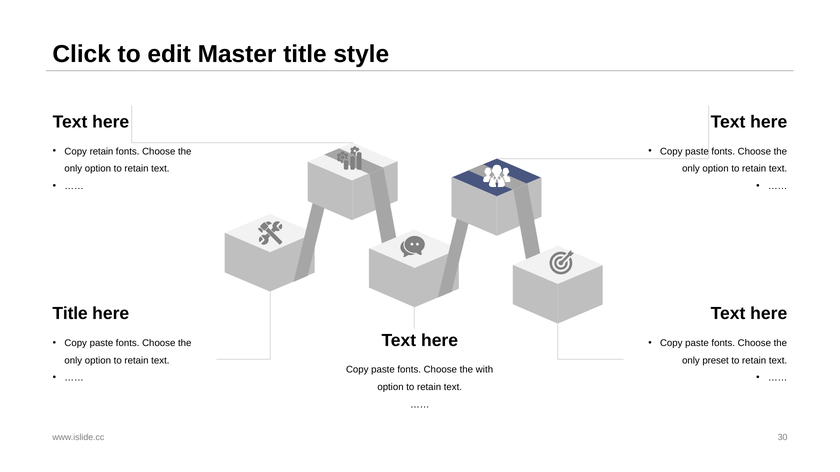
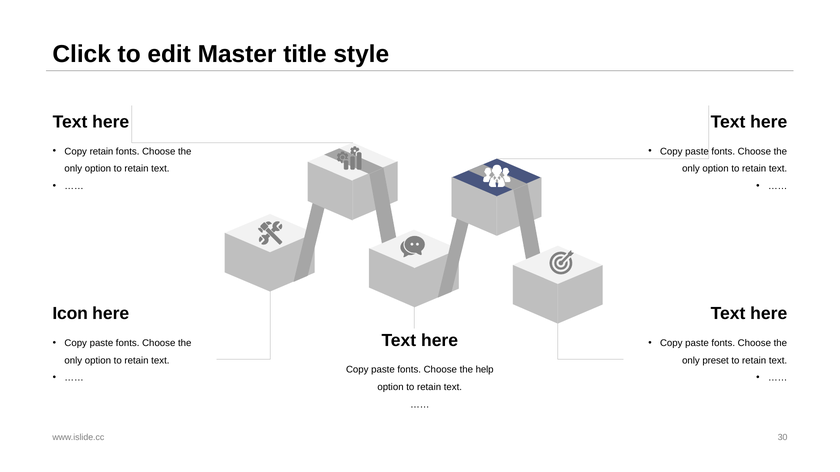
Title at (70, 314): Title -> Icon
with: with -> help
